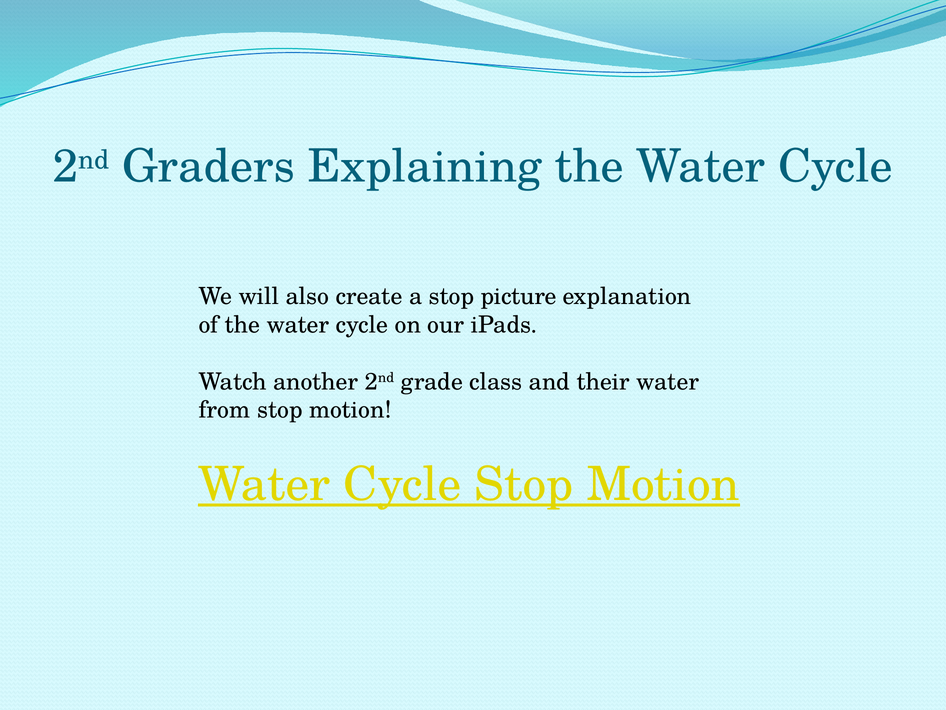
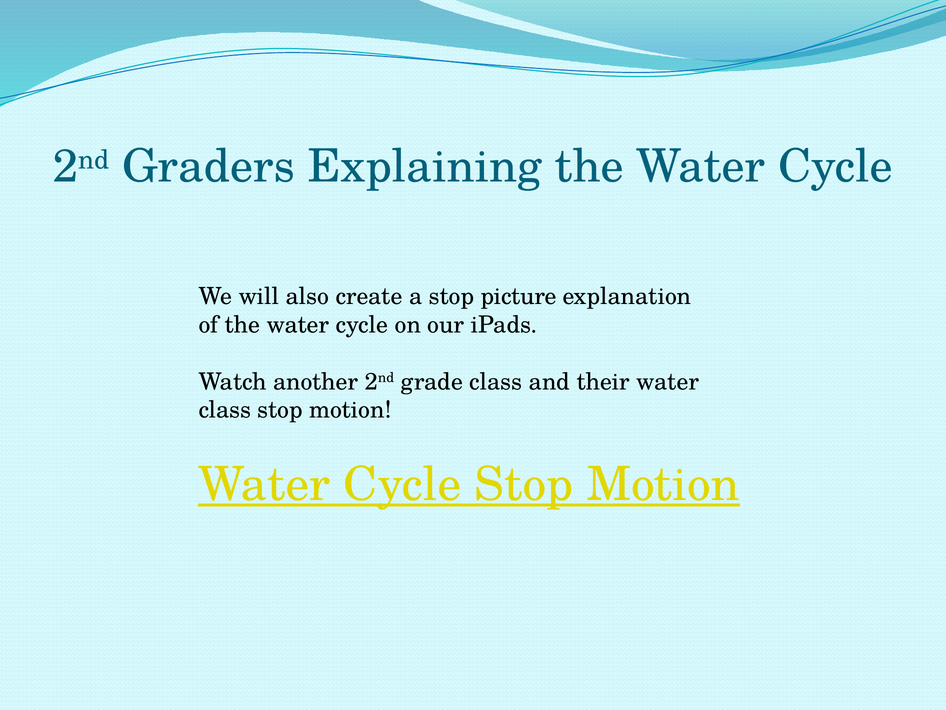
from at (225, 410): from -> class
